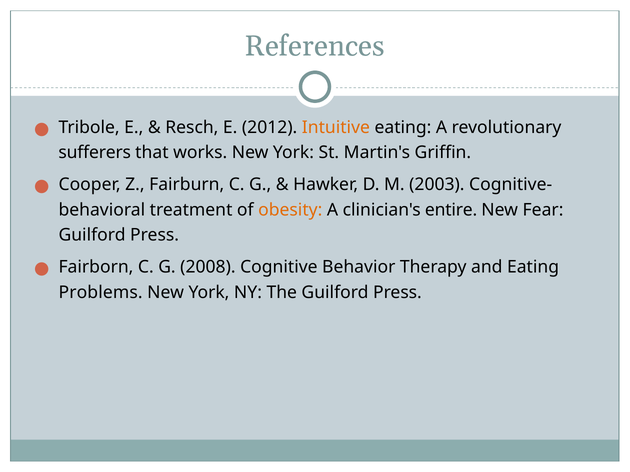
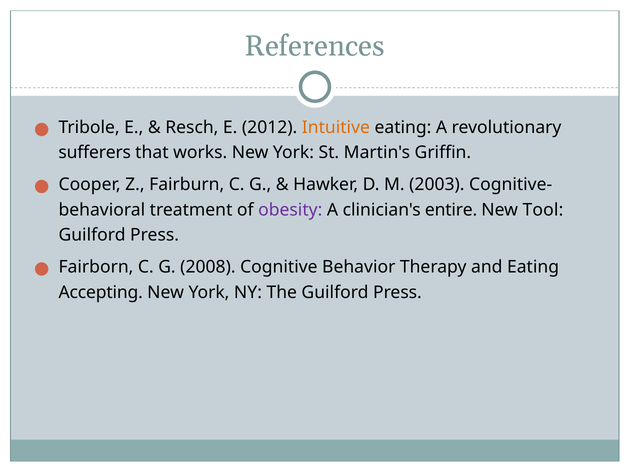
obesity colour: orange -> purple
Fear: Fear -> Tool
Problems: Problems -> Accepting
